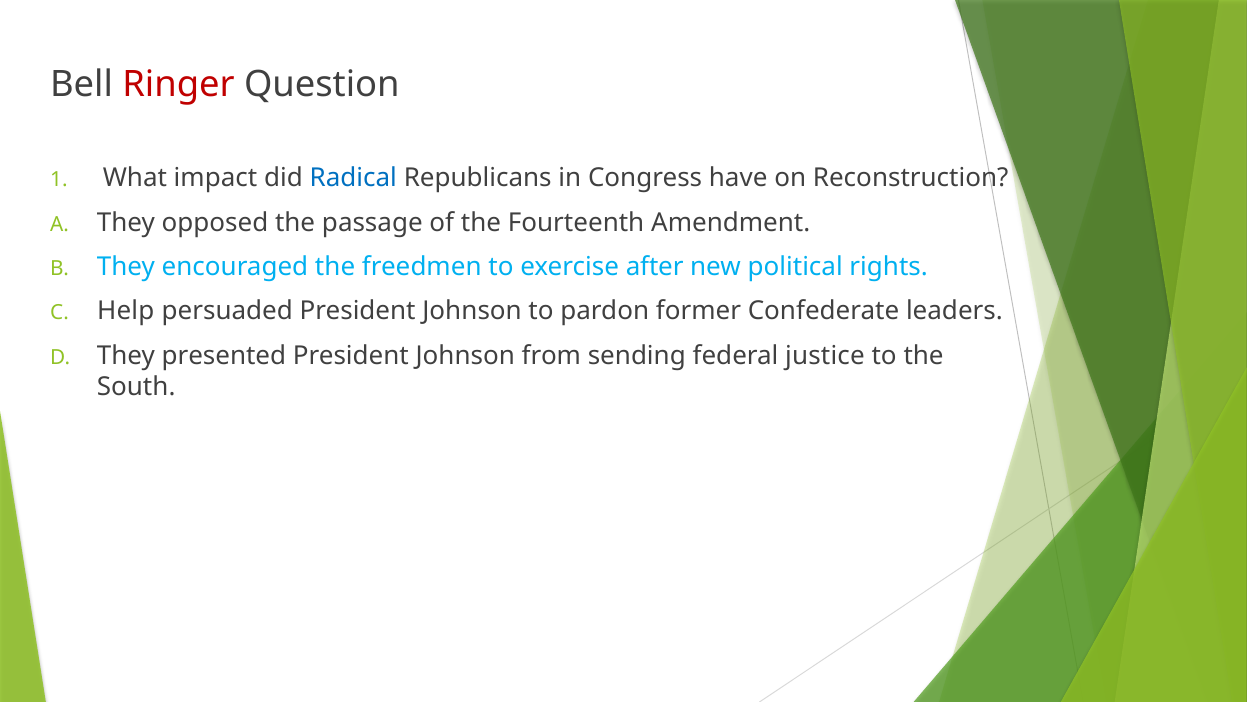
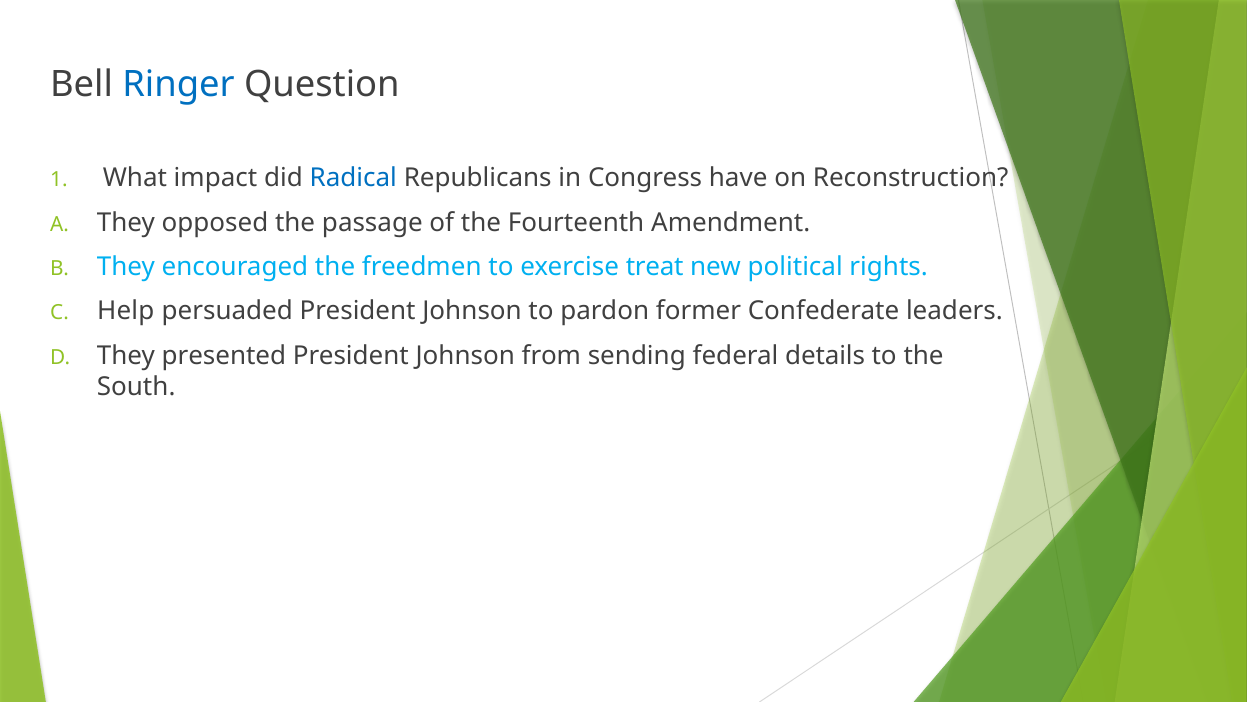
Ringer colour: red -> blue
after: after -> treat
justice: justice -> details
